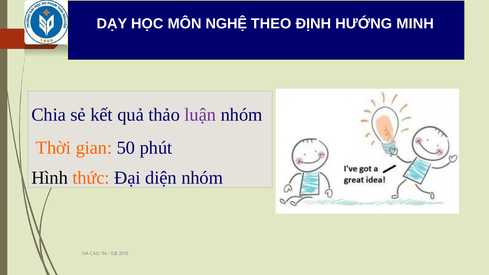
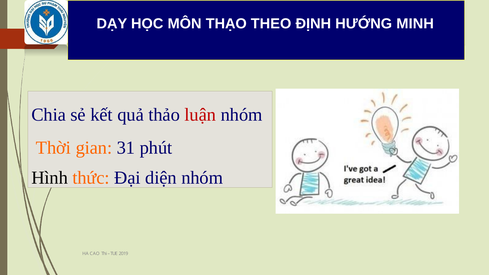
NGHỆ: NGHỆ -> THẠO
luận colour: purple -> red
50: 50 -> 31
